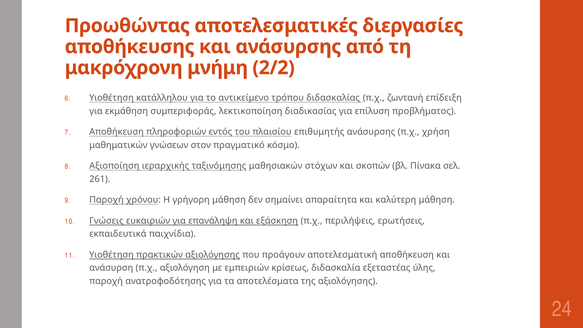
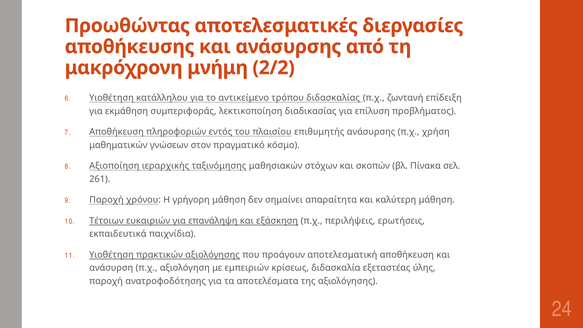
Γνώσεις: Γνώσεις -> Τέτοιων
